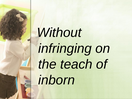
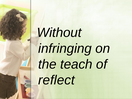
inborn: inborn -> reflect
